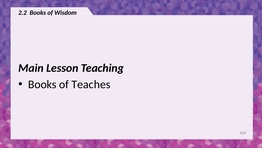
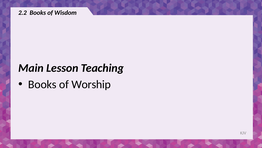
Teaches: Teaches -> Worship
